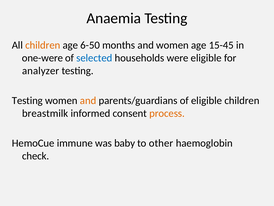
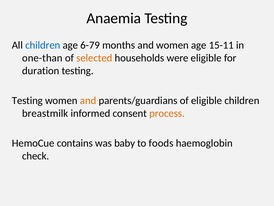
children at (43, 45) colour: orange -> blue
6-50: 6-50 -> 6-79
15-45: 15-45 -> 15-11
one-were: one-were -> one-than
selected colour: blue -> orange
analyzer: analyzer -> duration
immune: immune -> contains
other: other -> foods
